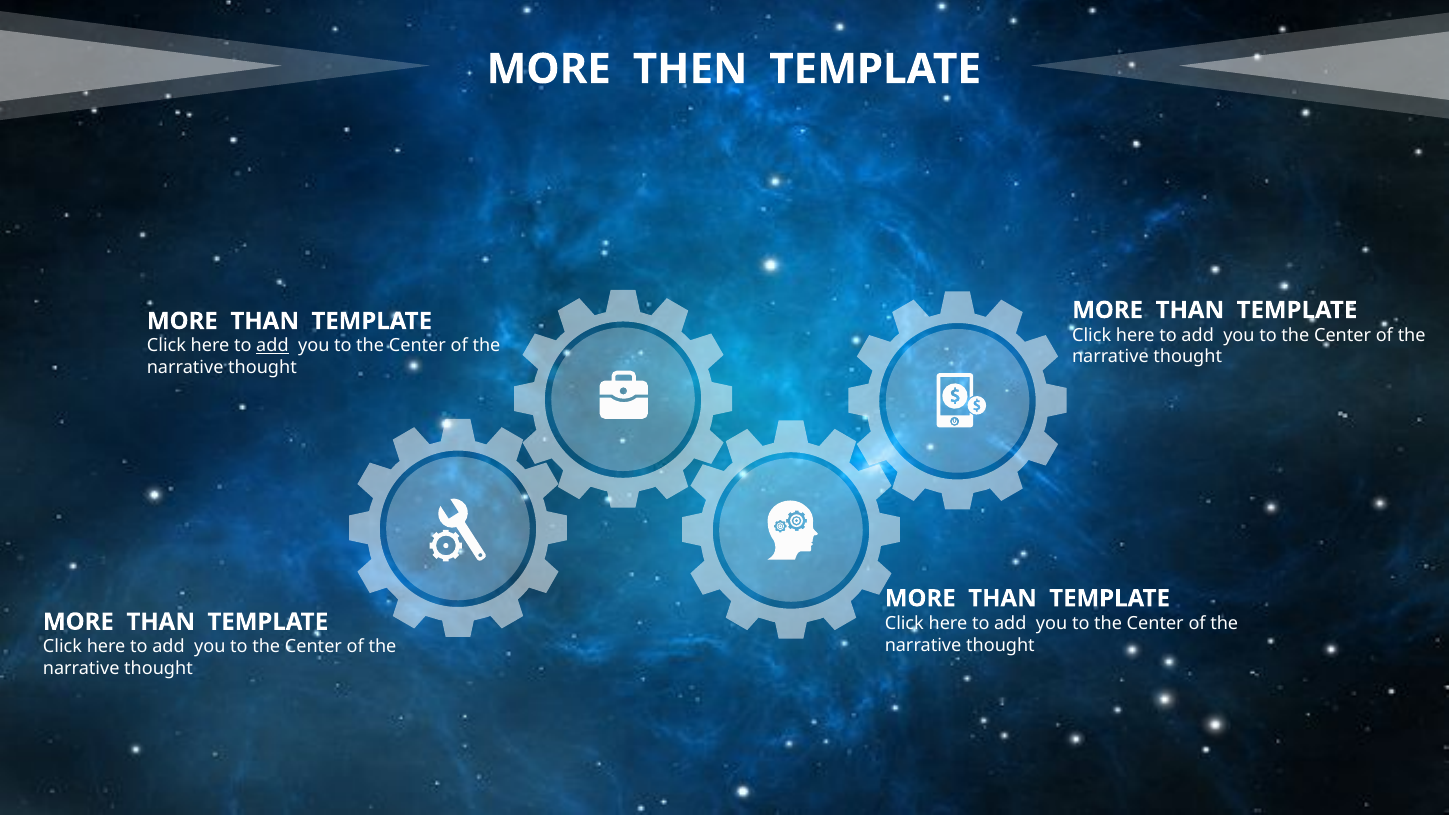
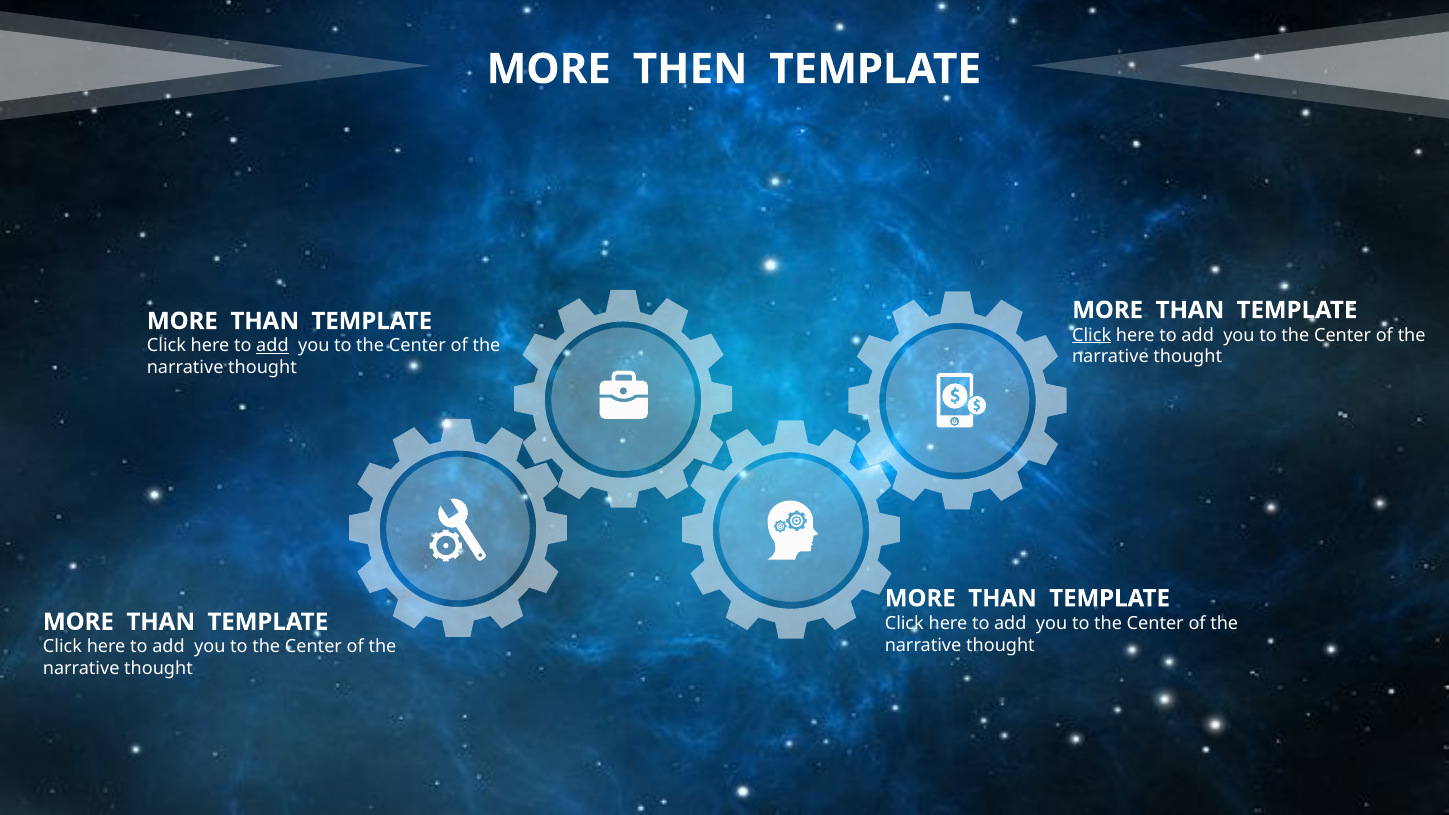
Click at (1092, 335) underline: none -> present
